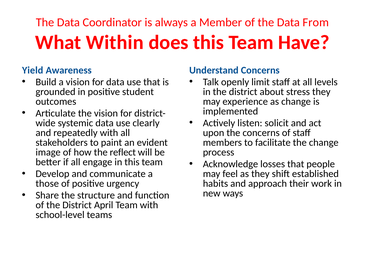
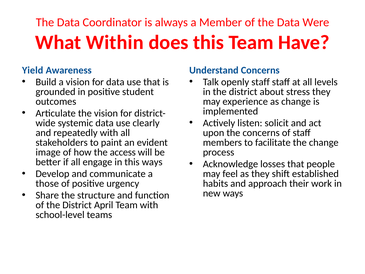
From: From -> Were
openly limit: limit -> staff
reflect: reflect -> access
in this team: team -> ways
